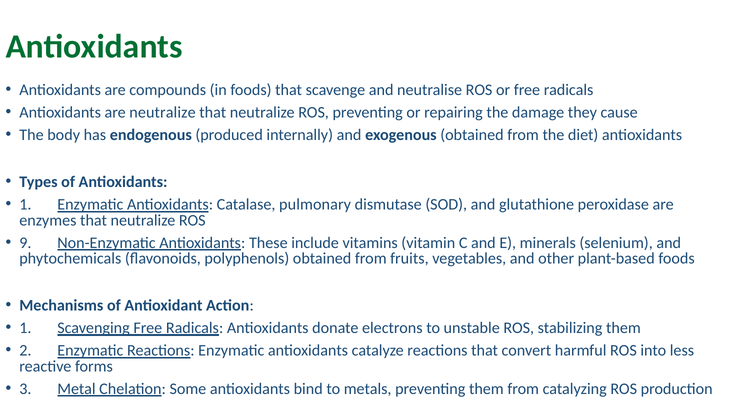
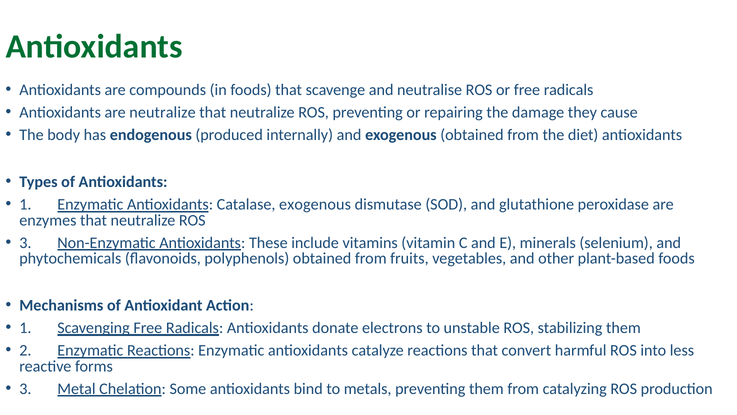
Catalase pulmonary: pulmonary -> exogenous
9 at (25, 243): 9 -> 3
